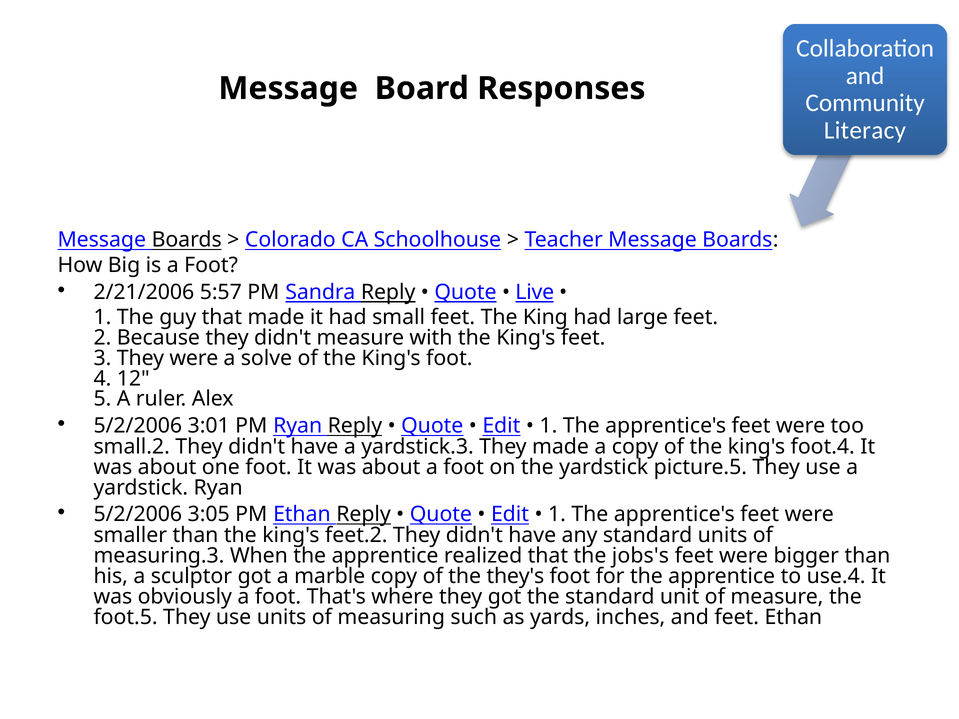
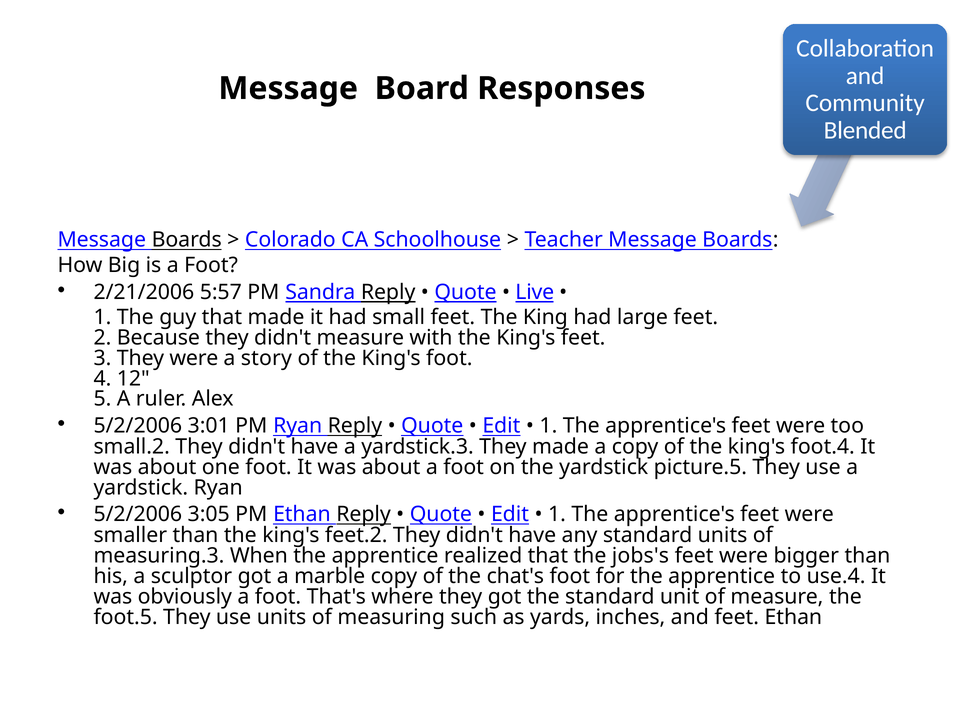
Literacy: Literacy -> Blended
solve: solve -> story
they's: they's -> chat's
